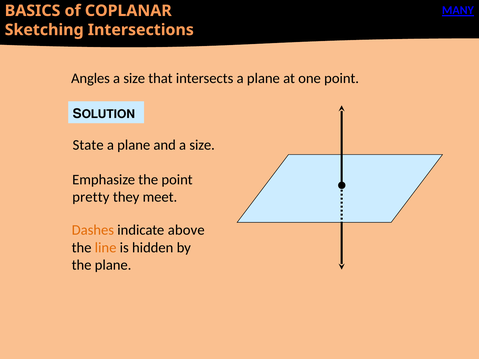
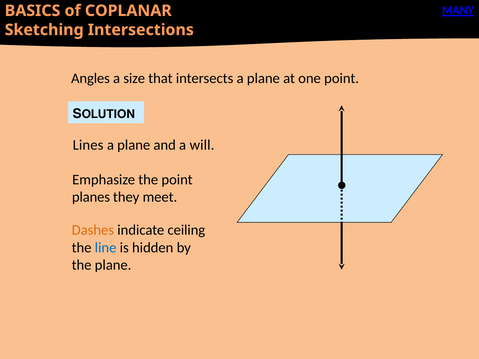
State: State -> Lines
and a size: size -> will
pretty: pretty -> planes
above: above -> ceiling
line colour: orange -> blue
